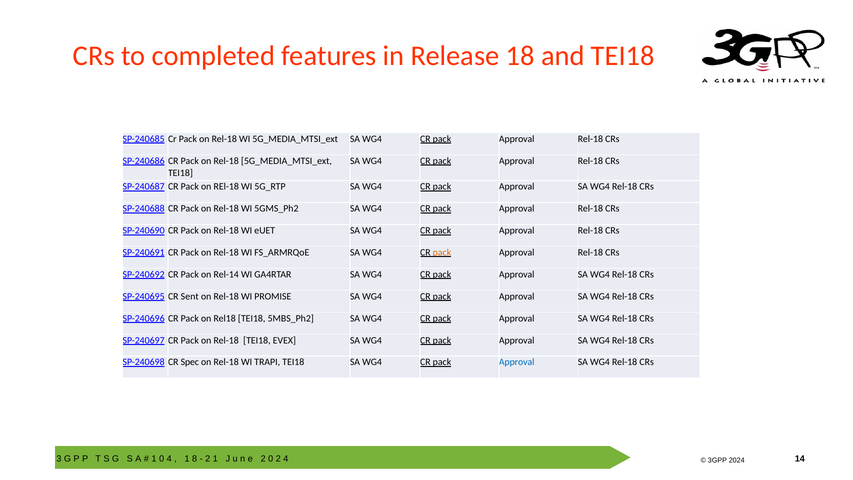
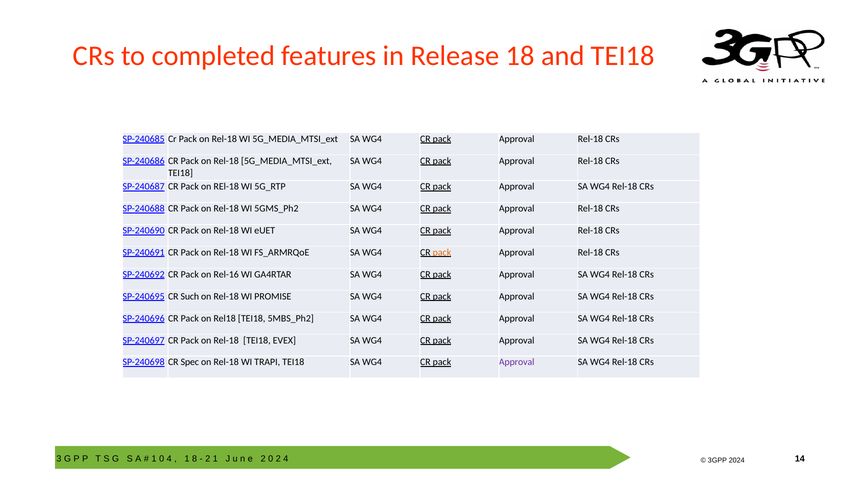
Rel-14: Rel-14 -> Rel-16
Sent: Sent -> Such
Approval at (517, 362) colour: blue -> purple
